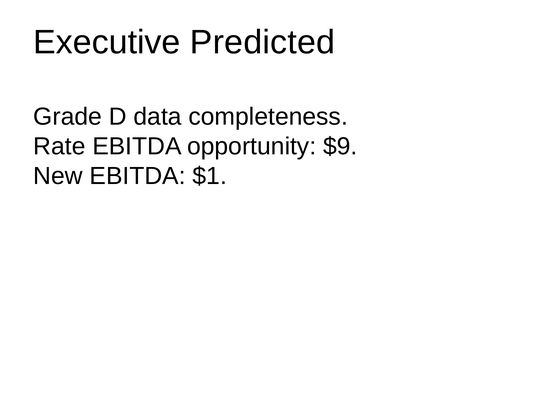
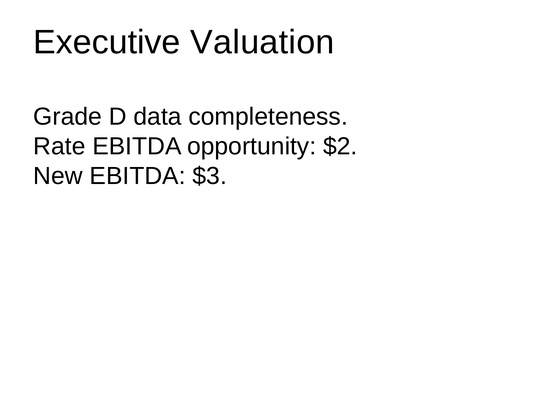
Predicted: Predicted -> Valuation
$9: $9 -> $2
$1: $1 -> $3
